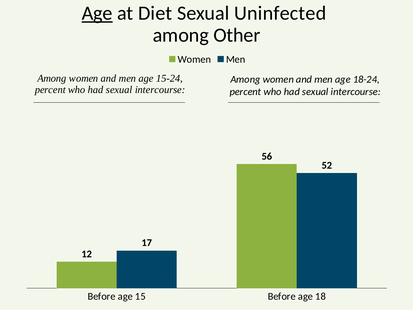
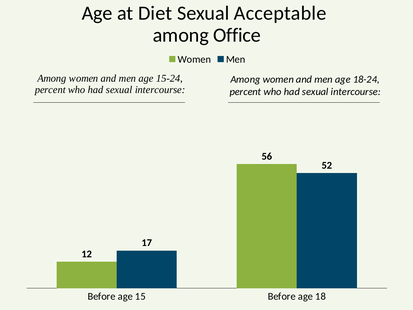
Age at (97, 13) underline: present -> none
Uninfected: Uninfected -> Acceptable
Other: Other -> Office
